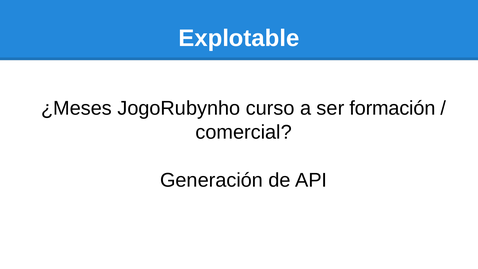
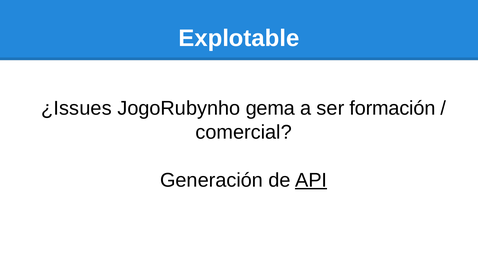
¿Meses: ¿Meses -> ¿Issues
curso: curso -> gema
API underline: none -> present
